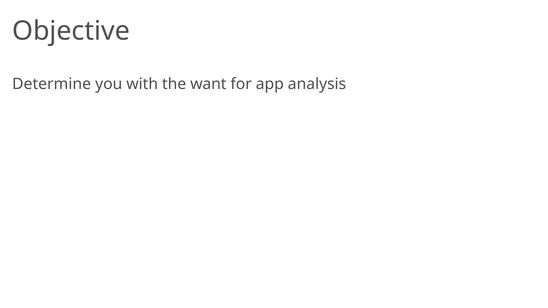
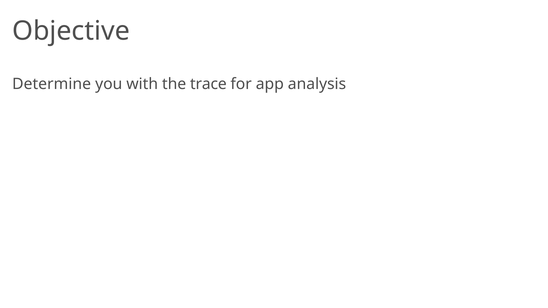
want: want -> trace
